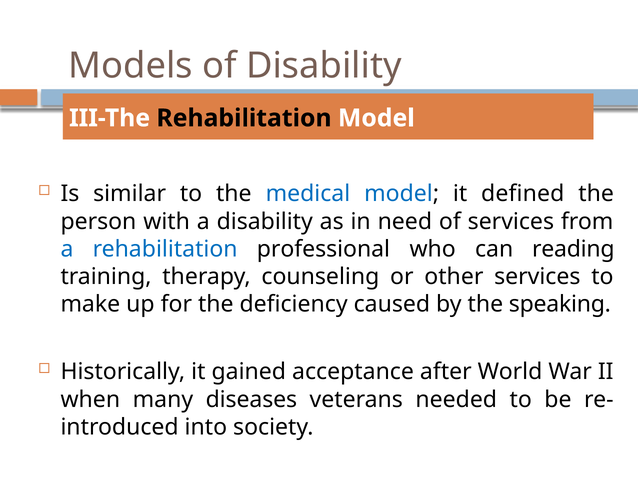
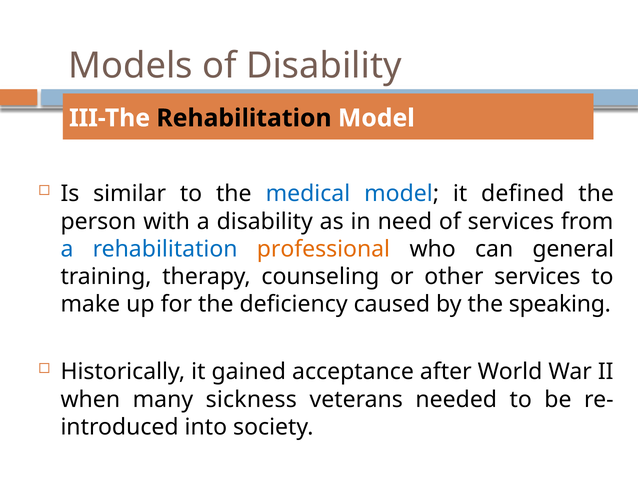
professional colour: black -> orange
reading: reading -> general
diseases: diseases -> sickness
